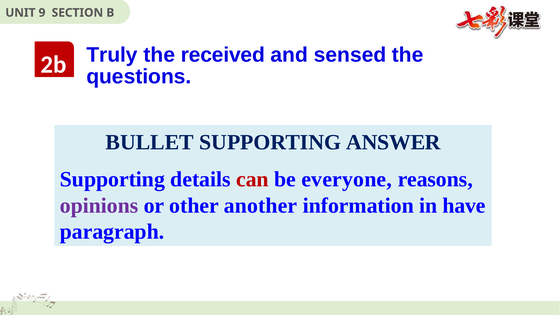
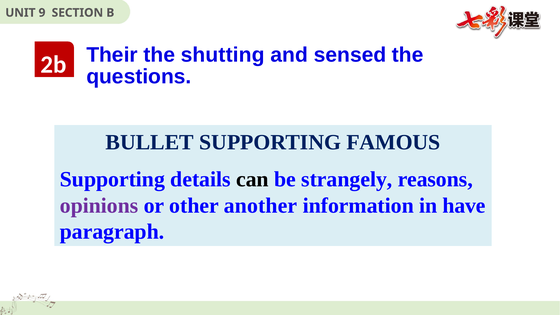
Truly: Truly -> Their
received: received -> shutting
ANSWER: ANSWER -> FAMOUS
can colour: red -> black
everyone: everyone -> strangely
